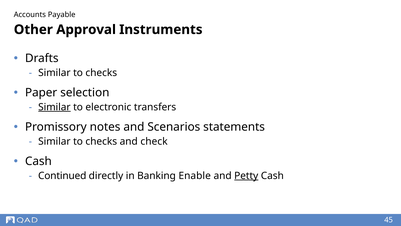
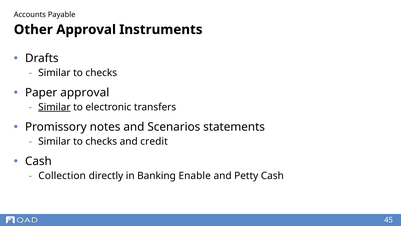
Paper selection: selection -> approval
check: check -> credit
Continued: Continued -> Collection
Petty underline: present -> none
